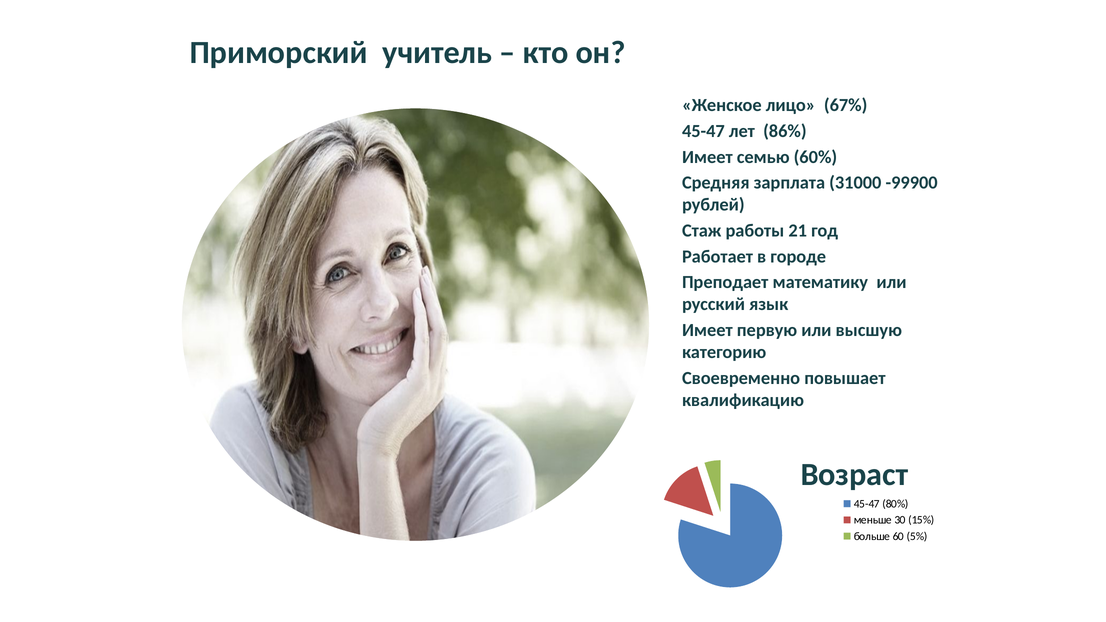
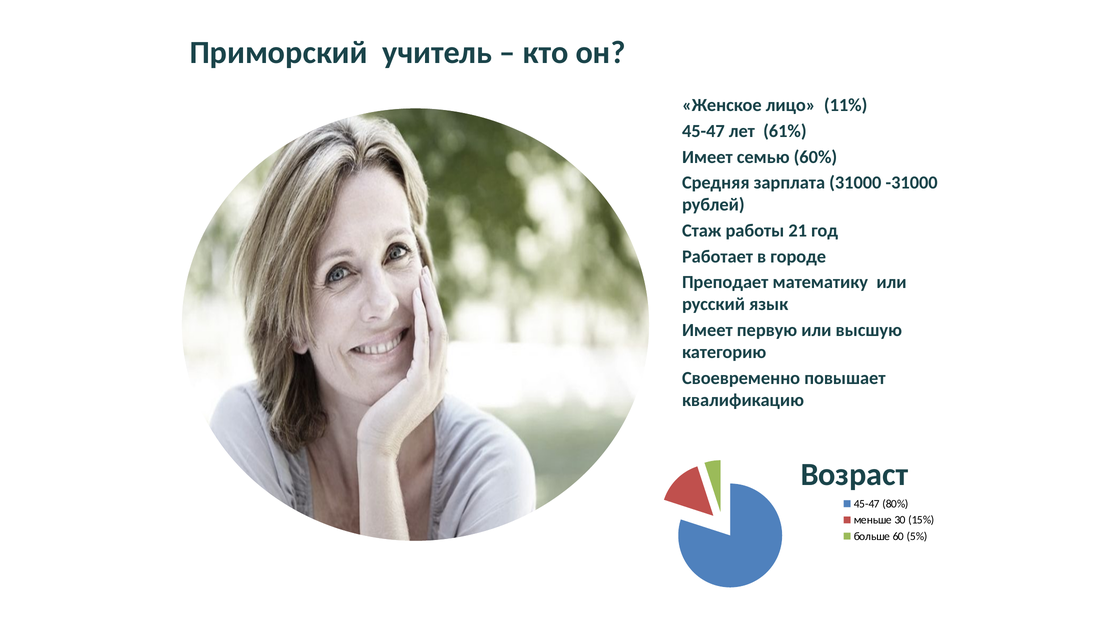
67%: 67% -> 11%
86%: 86% -> 61%
-99900: -99900 -> -31000
